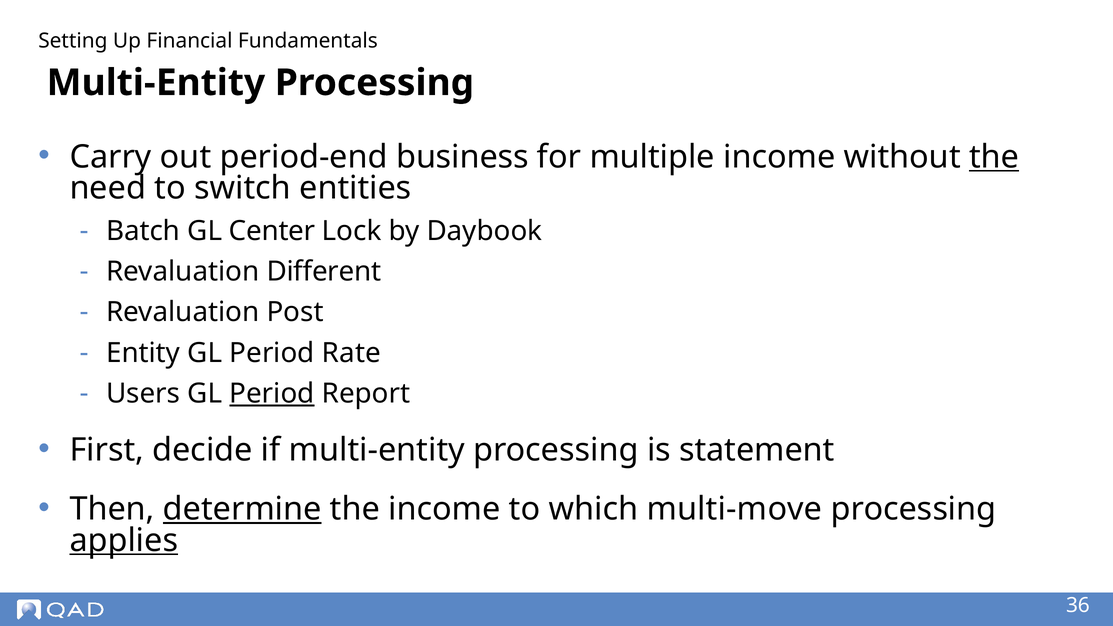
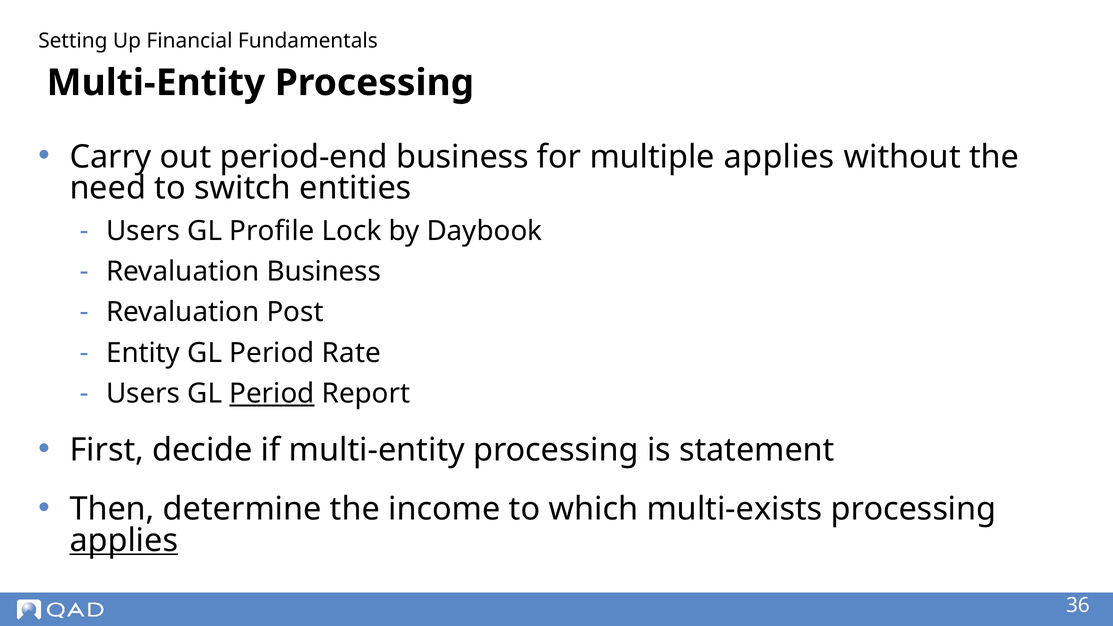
multiple income: income -> applies
the at (994, 157) underline: present -> none
Batch at (143, 231): Batch -> Users
Center: Center -> Profile
Revaluation Different: Different -> Business
determine underline: present -> none
multi-move: multi-move -> multi-exists
